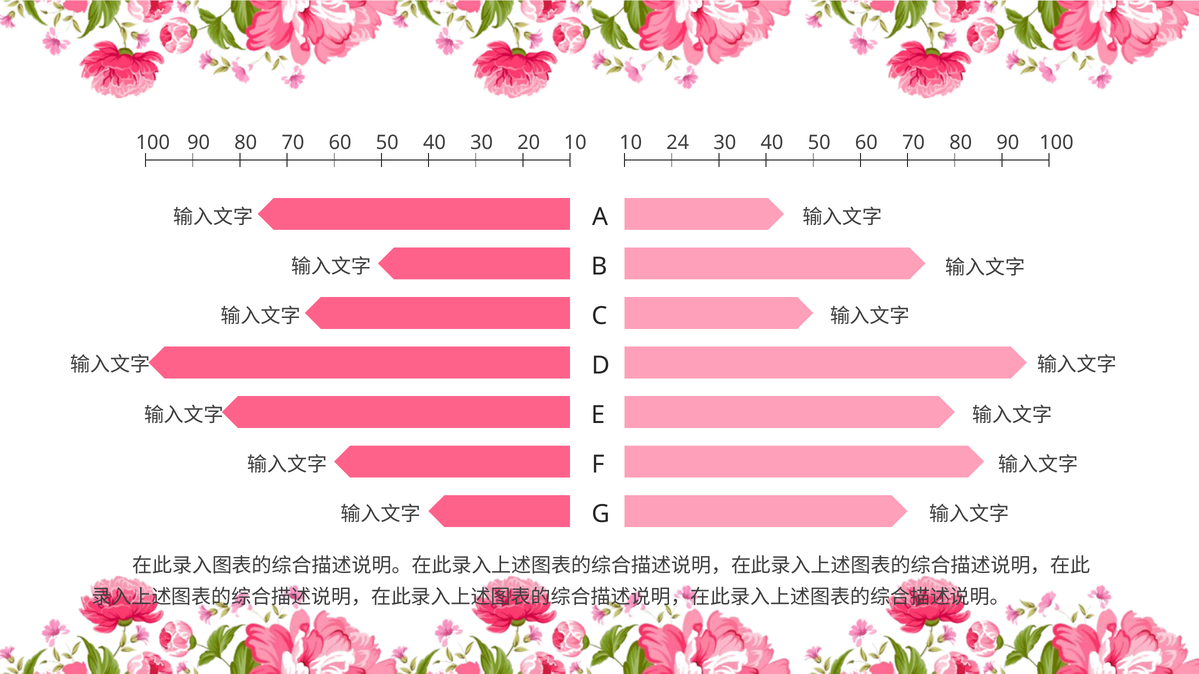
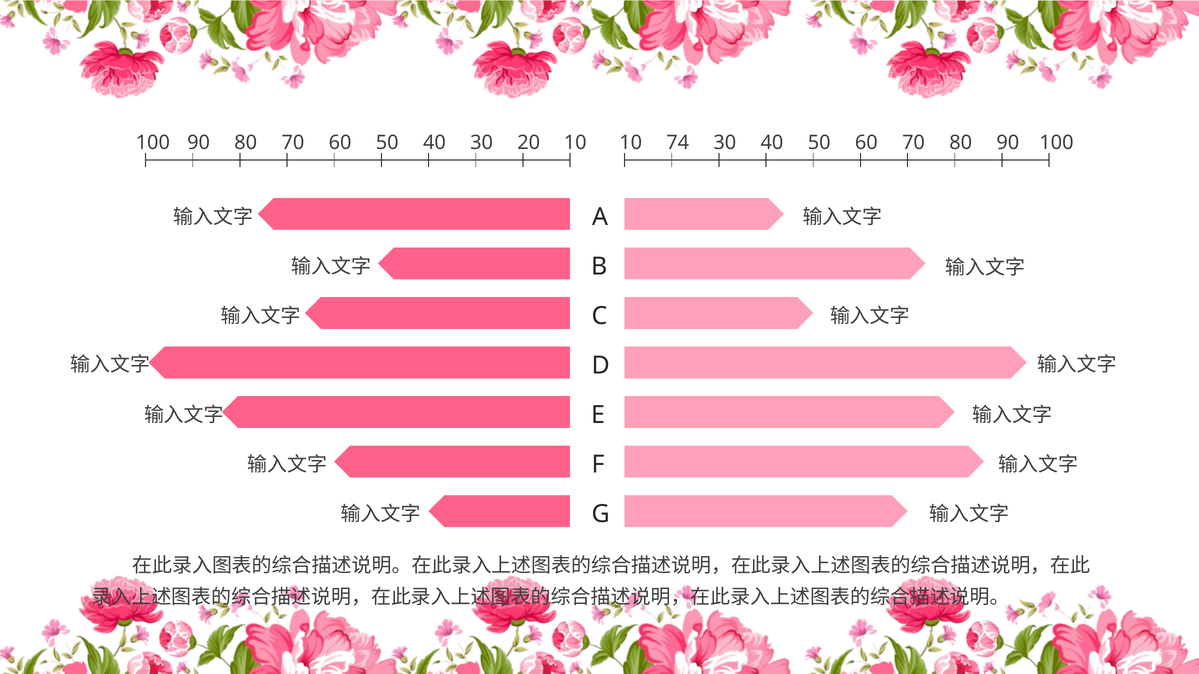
24: 24 -> 74
